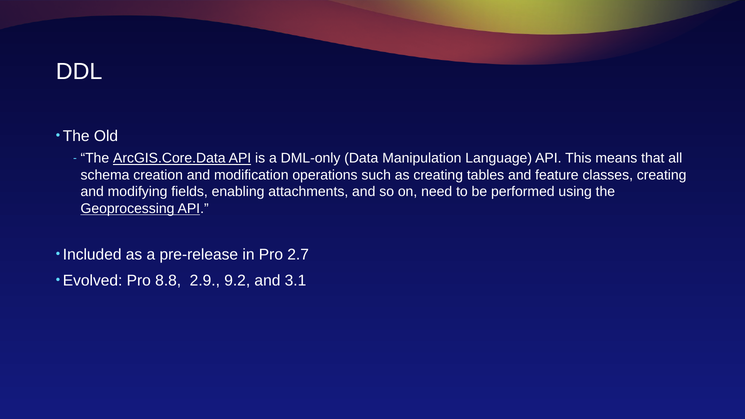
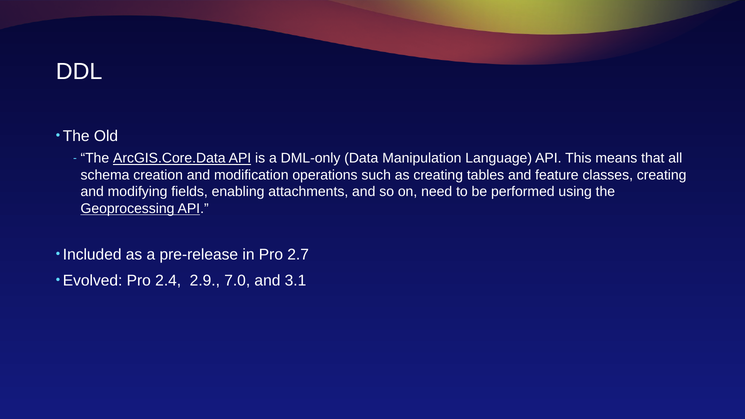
8.8: 8.8 -> 2.4
9.2: 9.2 -> 7.0
